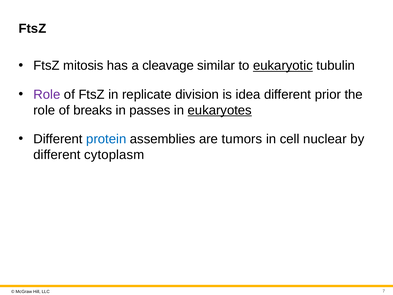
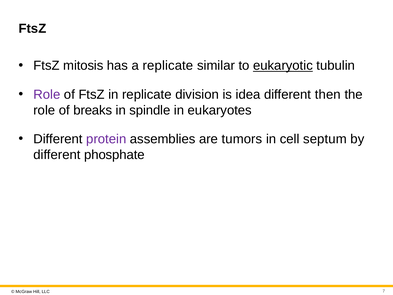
a cleavage: cleavage -> replicate
prior: prior -> then
passes: passes -> spindle
eukaryotes underline: present -> none
protein colour: blue -> purple
nuclear: nuclear -> septum
cytoplasm: cytoplasm -> phosphate
